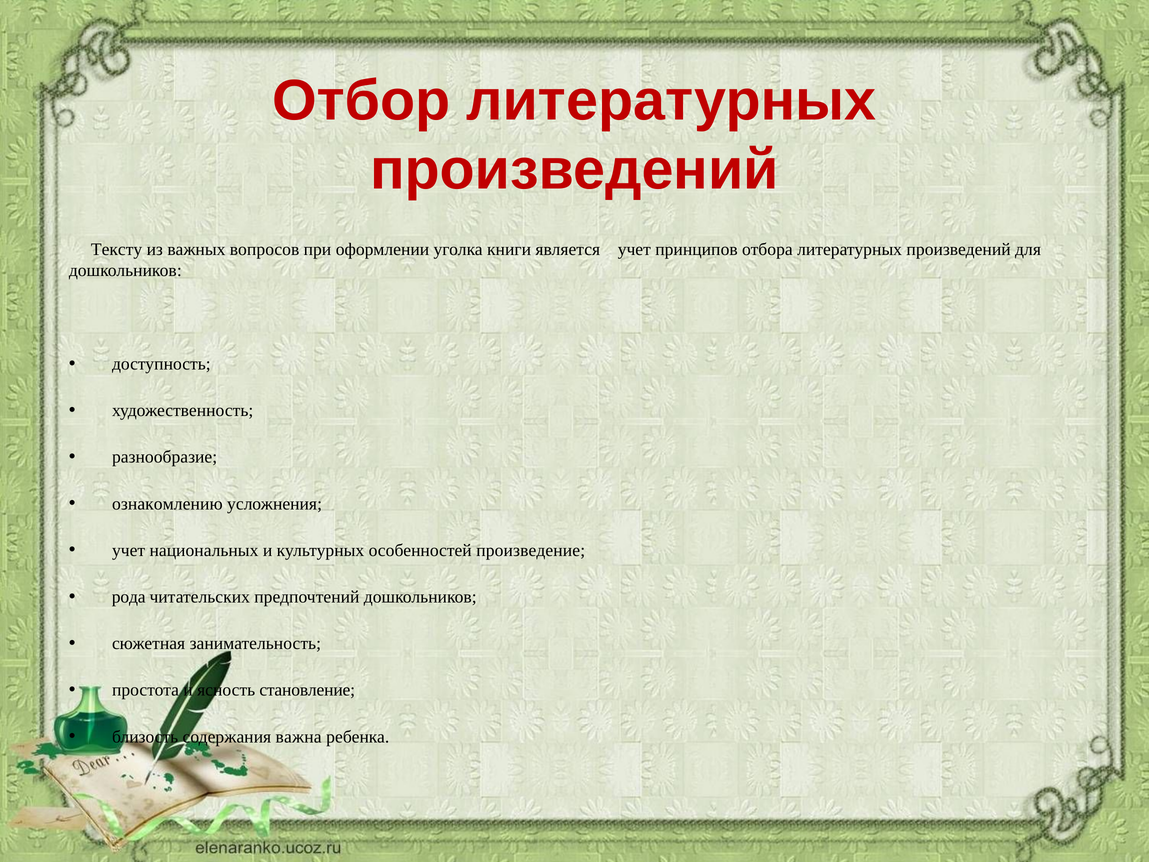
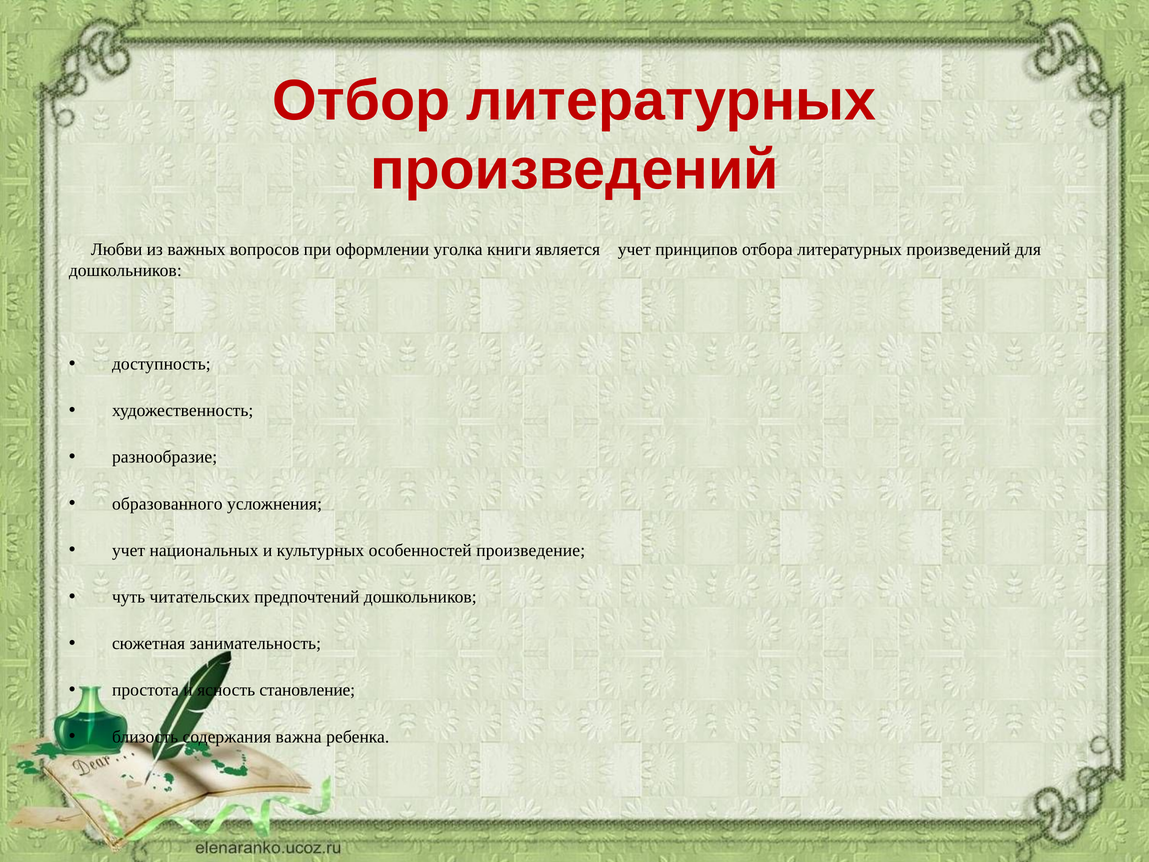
Тексту: Тексту -> Любви
ознакомлению: ознакомлению -> образованного
рода: рода -> чуть
